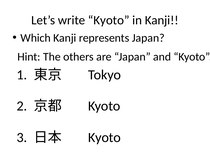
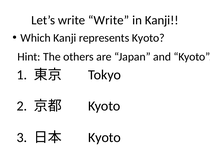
write Kyoto: Kyoto -> Write
represents Japan: Japan -> Kyoto
